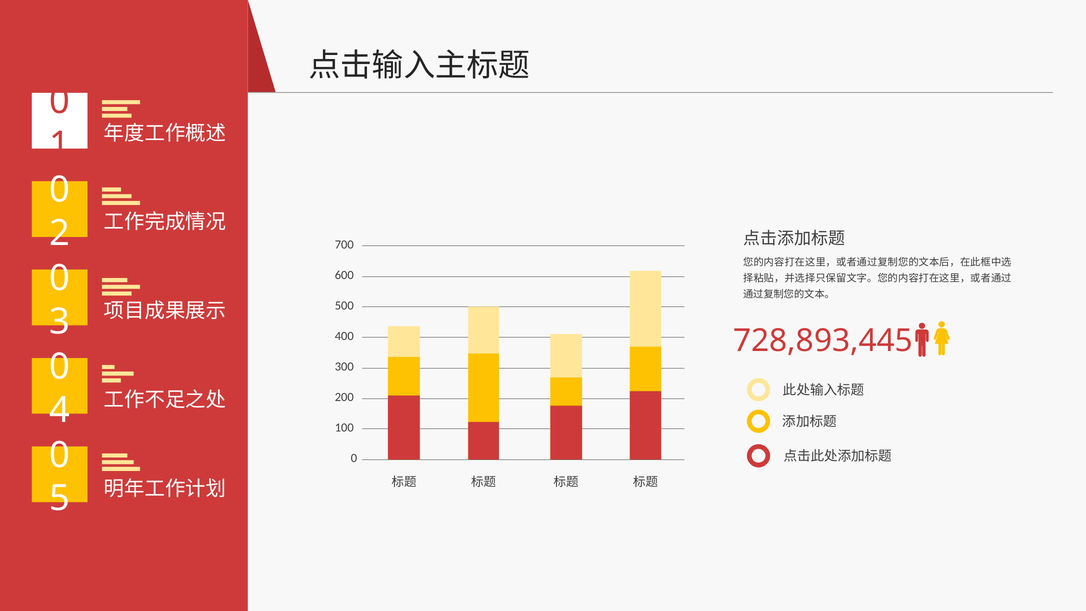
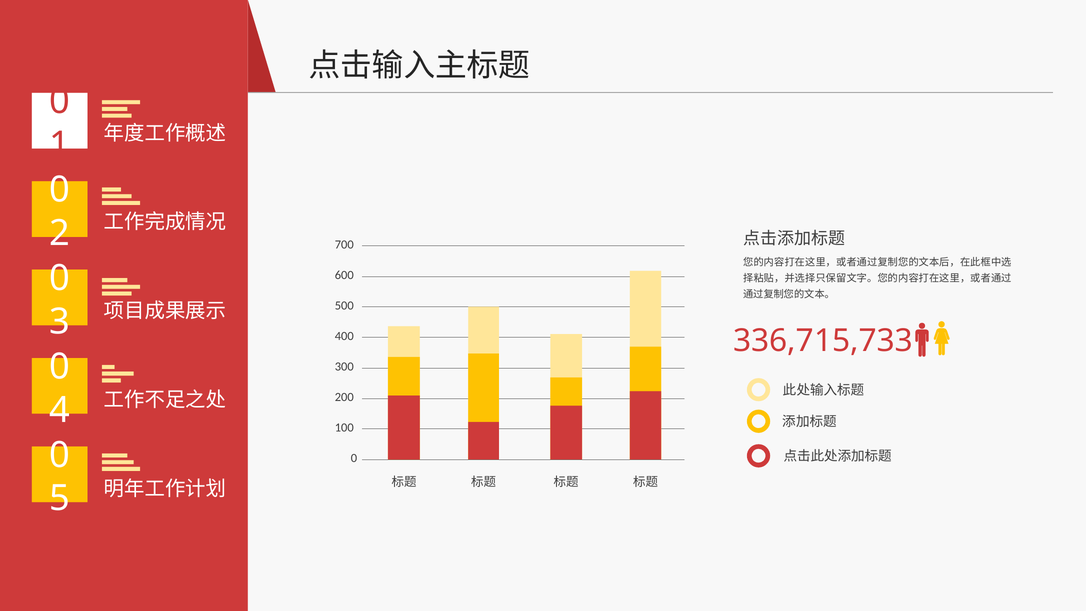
728,893,445: 728,893,445 -> 336,715,733
